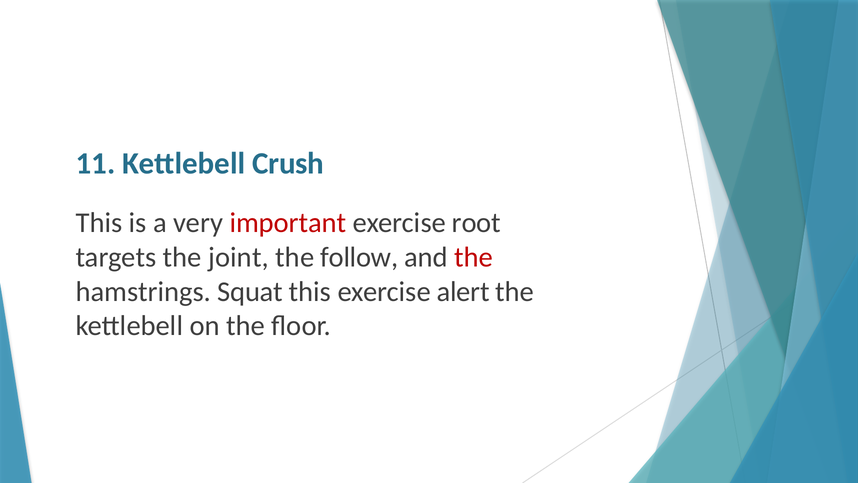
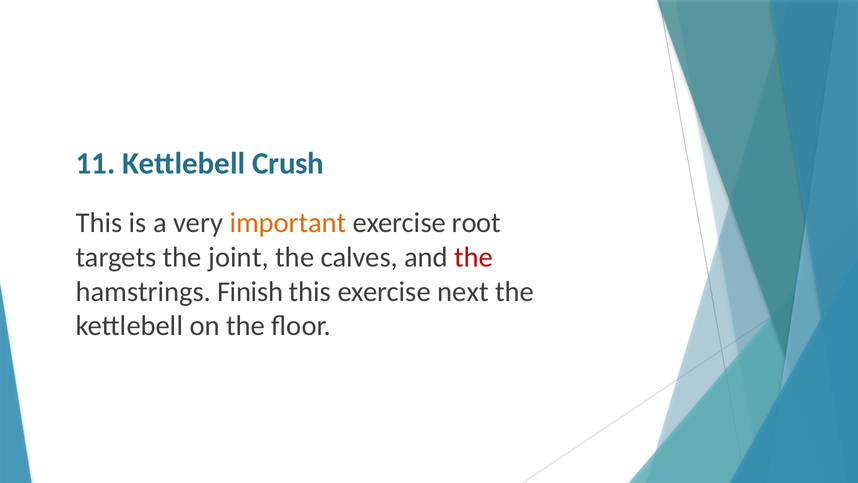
important colour: red -> orange
follow: follow -> calves
Squat: Squat -> Finish
alert: alert -> next
